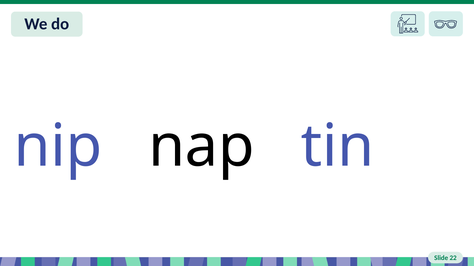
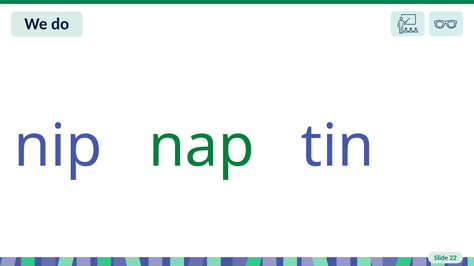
nap colour: black -> green
